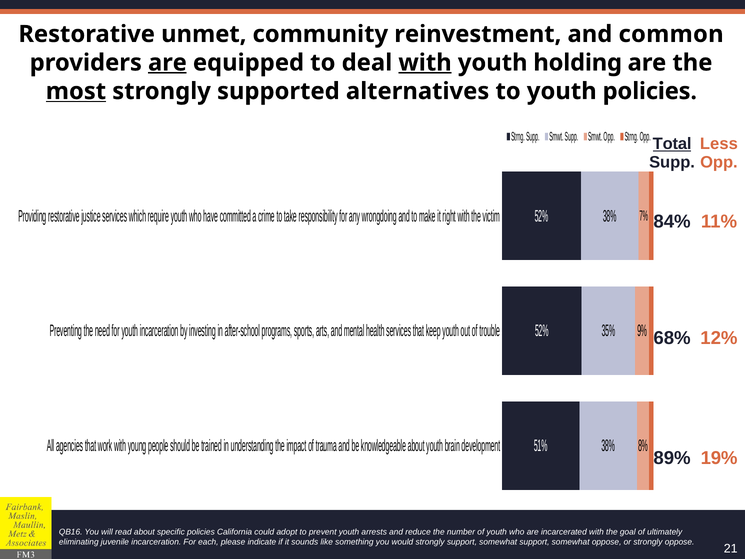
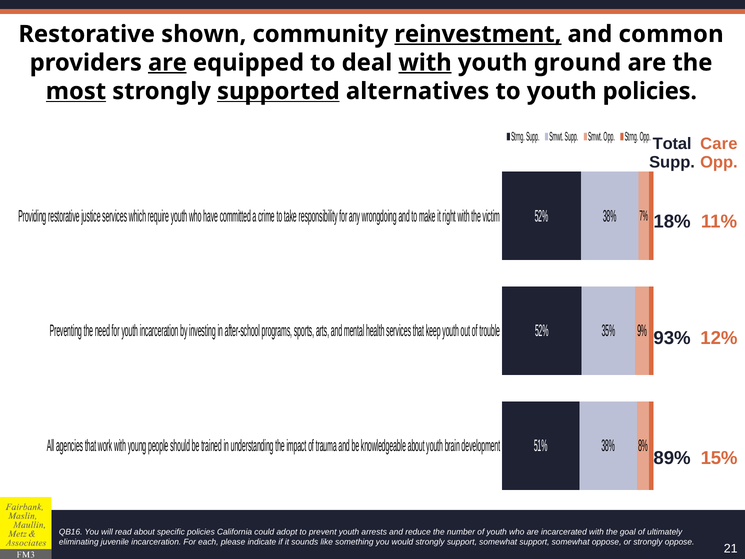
unmet: unmet -> shown
reinvestment underline: none -> present
holding: holding -> ground
supported underline: none -> present
Total underline: present -> none
Less: Less -> Care
84%: 84% -> 18%
68%: 68% -> 93%
19%: 19% -> 15%
